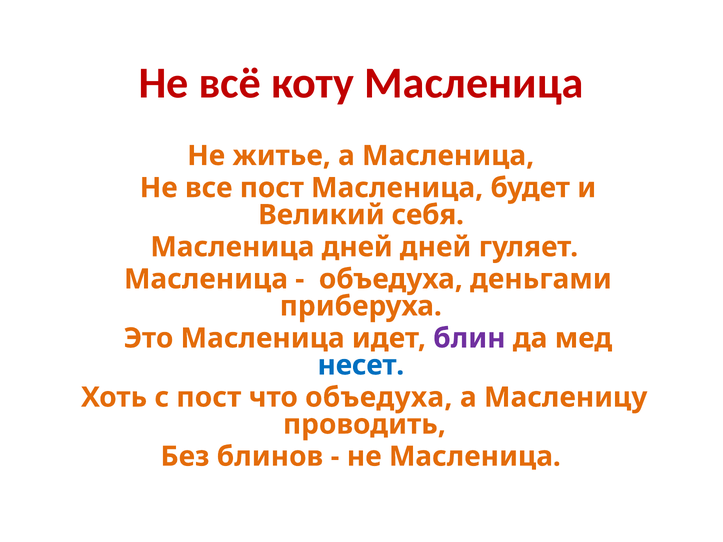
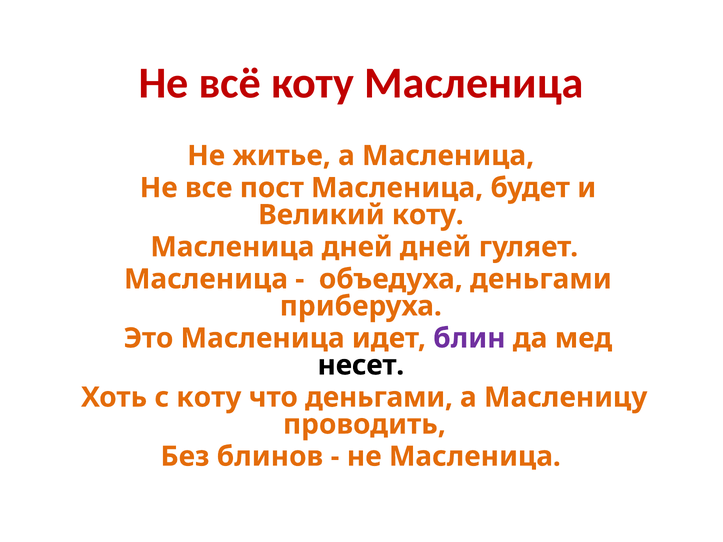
Великий себя: себя -> коту
несет colour: blue -> black
с пост: пост -> коту
что объедуха: объедуха -> деньгами
